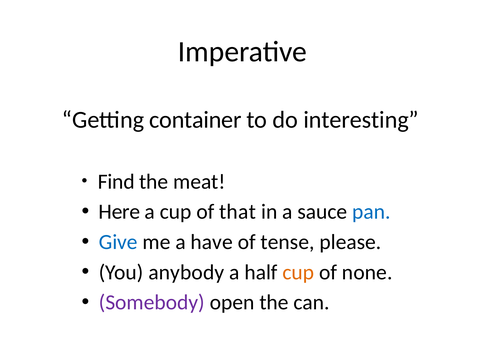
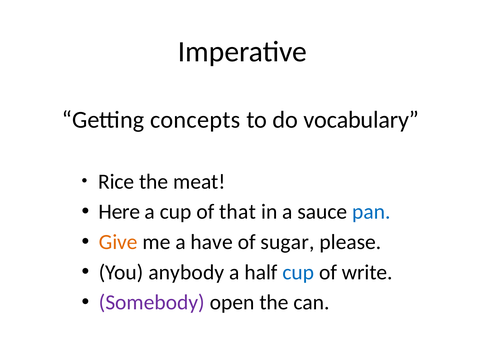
container: container -> concepts
interesting: interesting -> vocabulary
Find: Find -> Rice
Give colour: blue -> orange
tense: tense -> sugar
cup at (298, 272) colour: orange -> blue
none: none -> write
